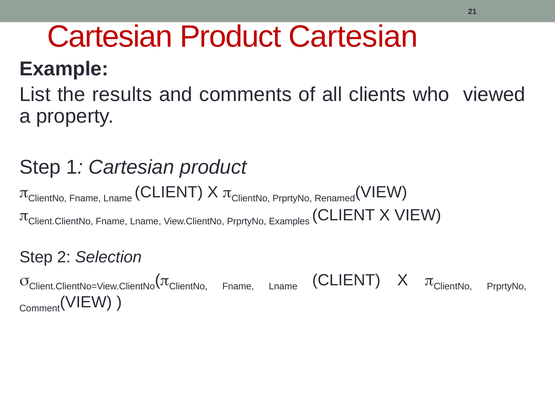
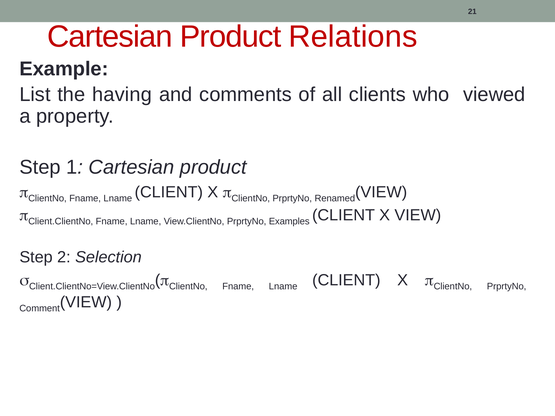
Product Cartesian: Cartesian -> Relations
results: results -> having
